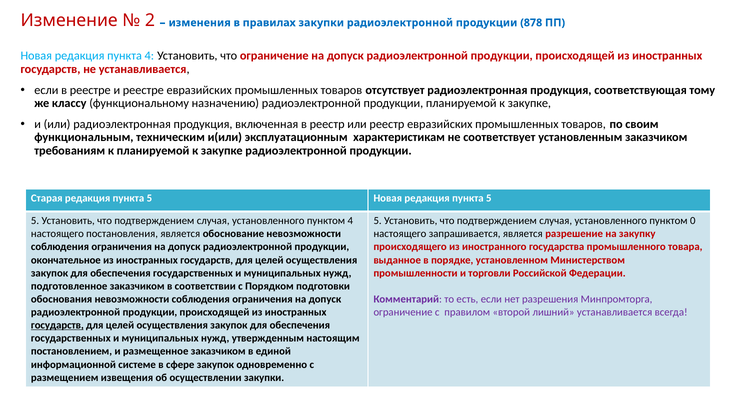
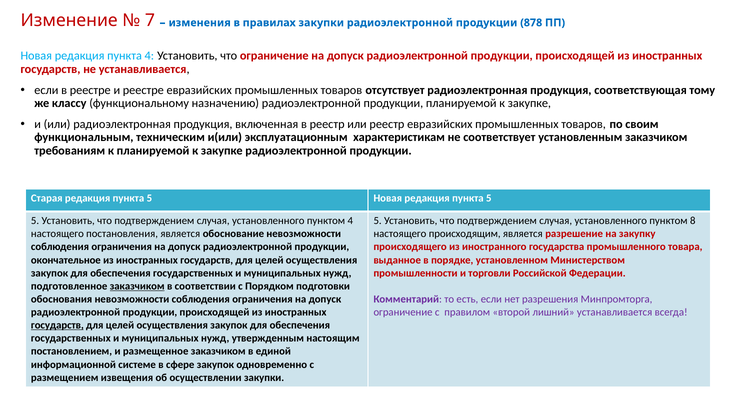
2: 2 -> 7
0: 0 -> 8
запрашивается: запрашивается -> происходящим
заказчиком at (137, 286) underline: none -> present
